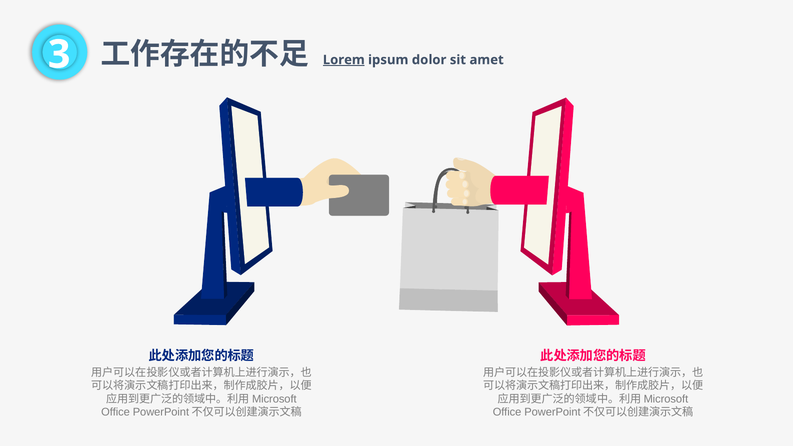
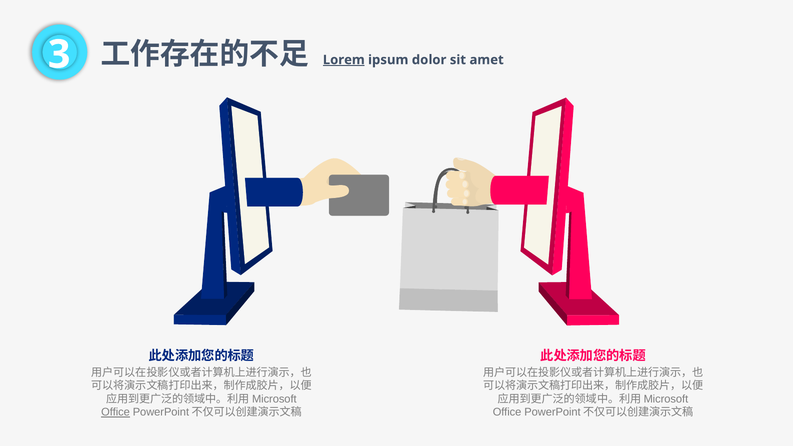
Office at (116, 412) underline: none -> present
